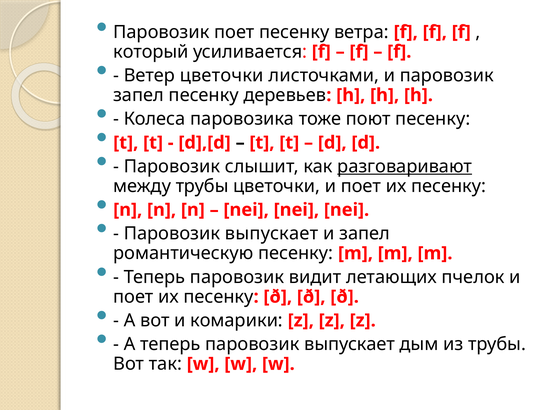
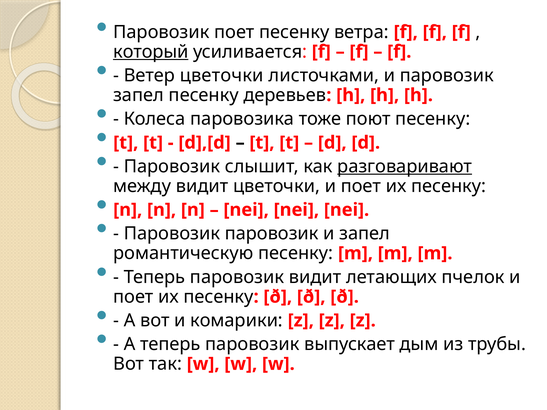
который underline: none -> present
между трубы: трубы -> видит
выпускает at (272, 234): выпускает -> паровозик
